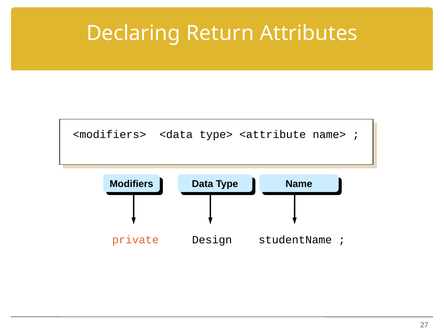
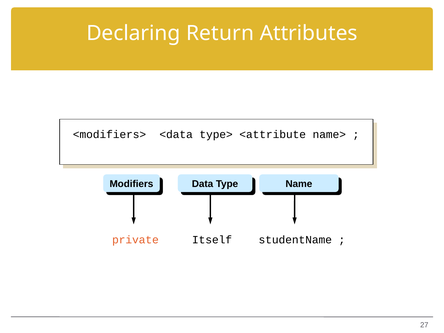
Design: Design -> Itself
